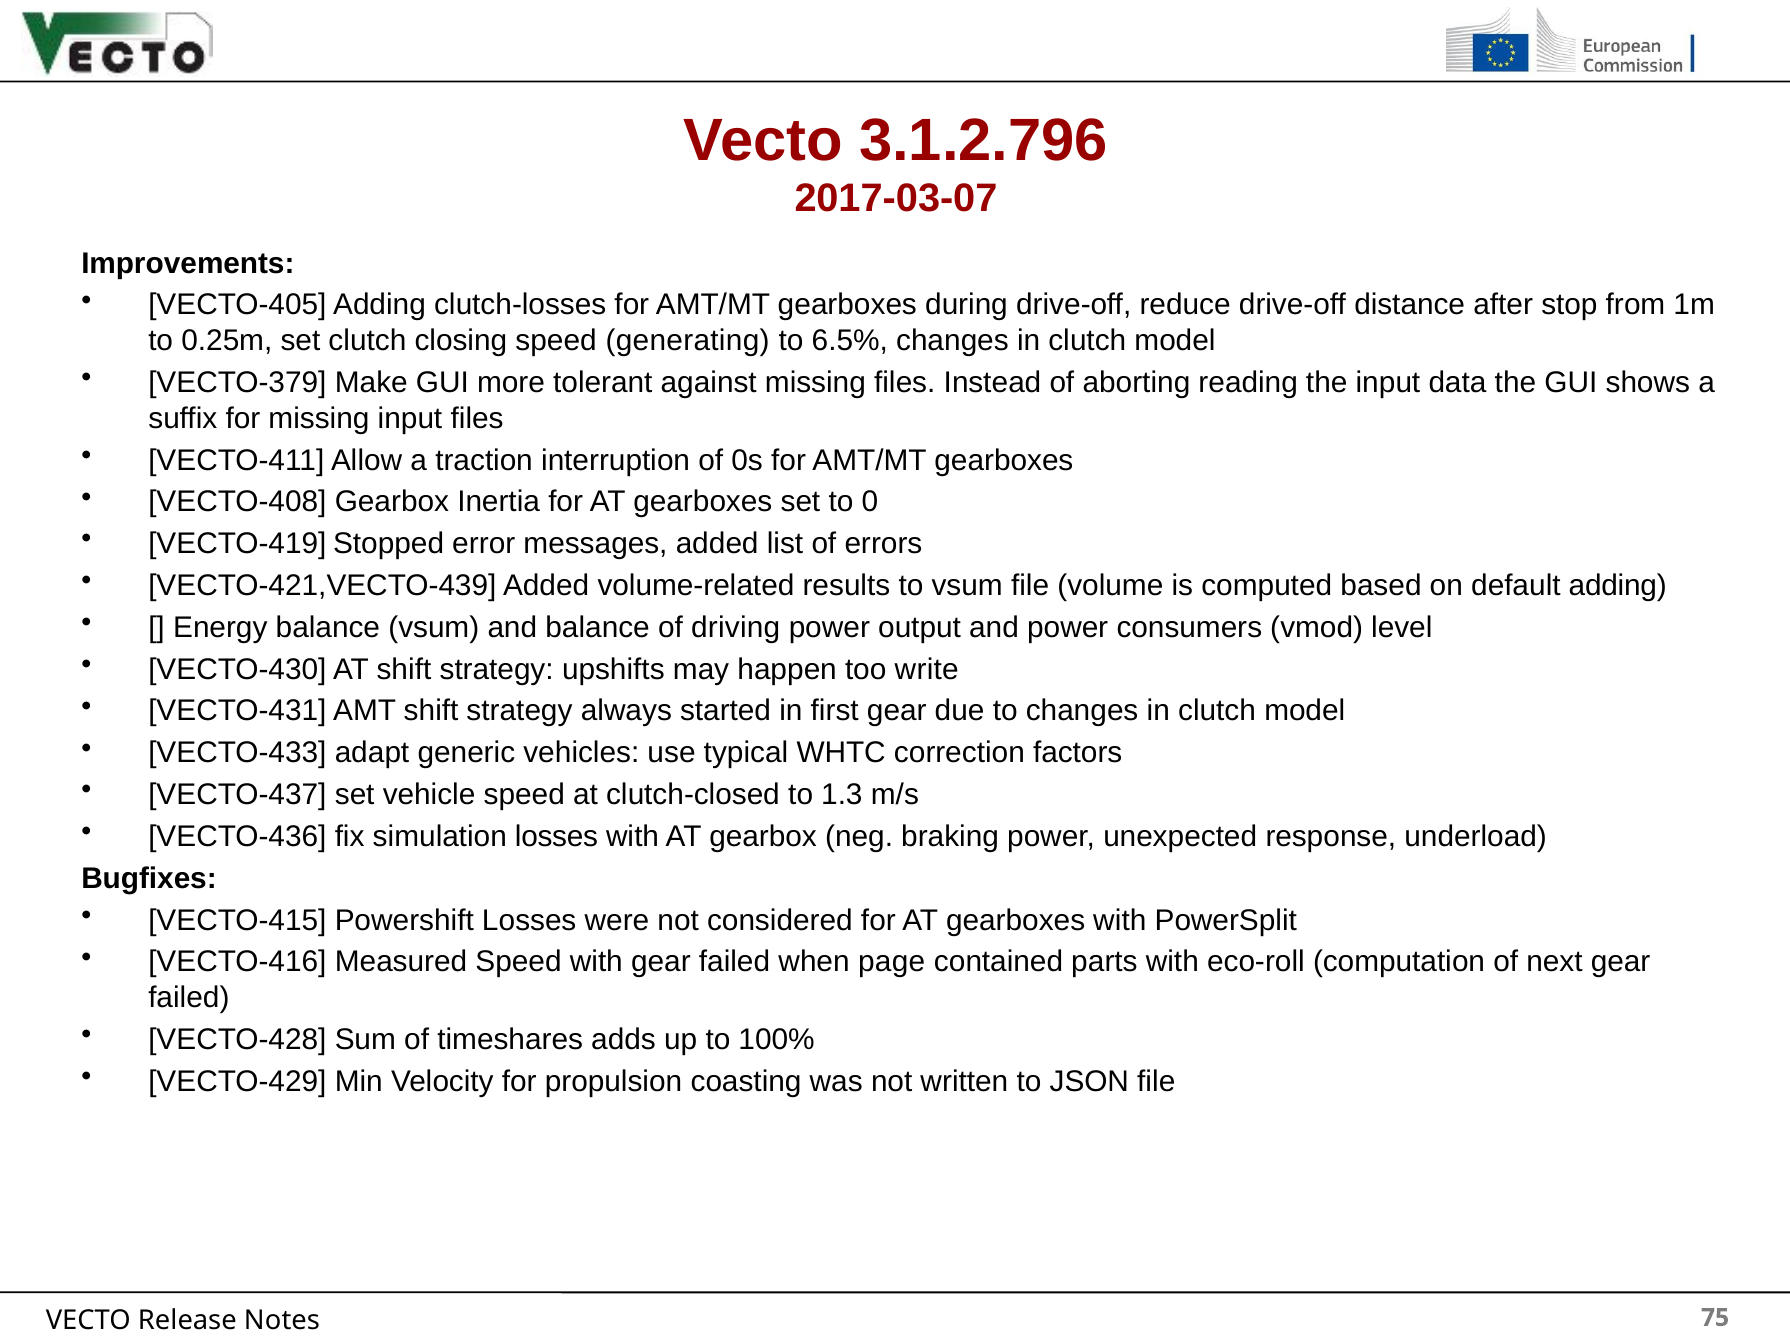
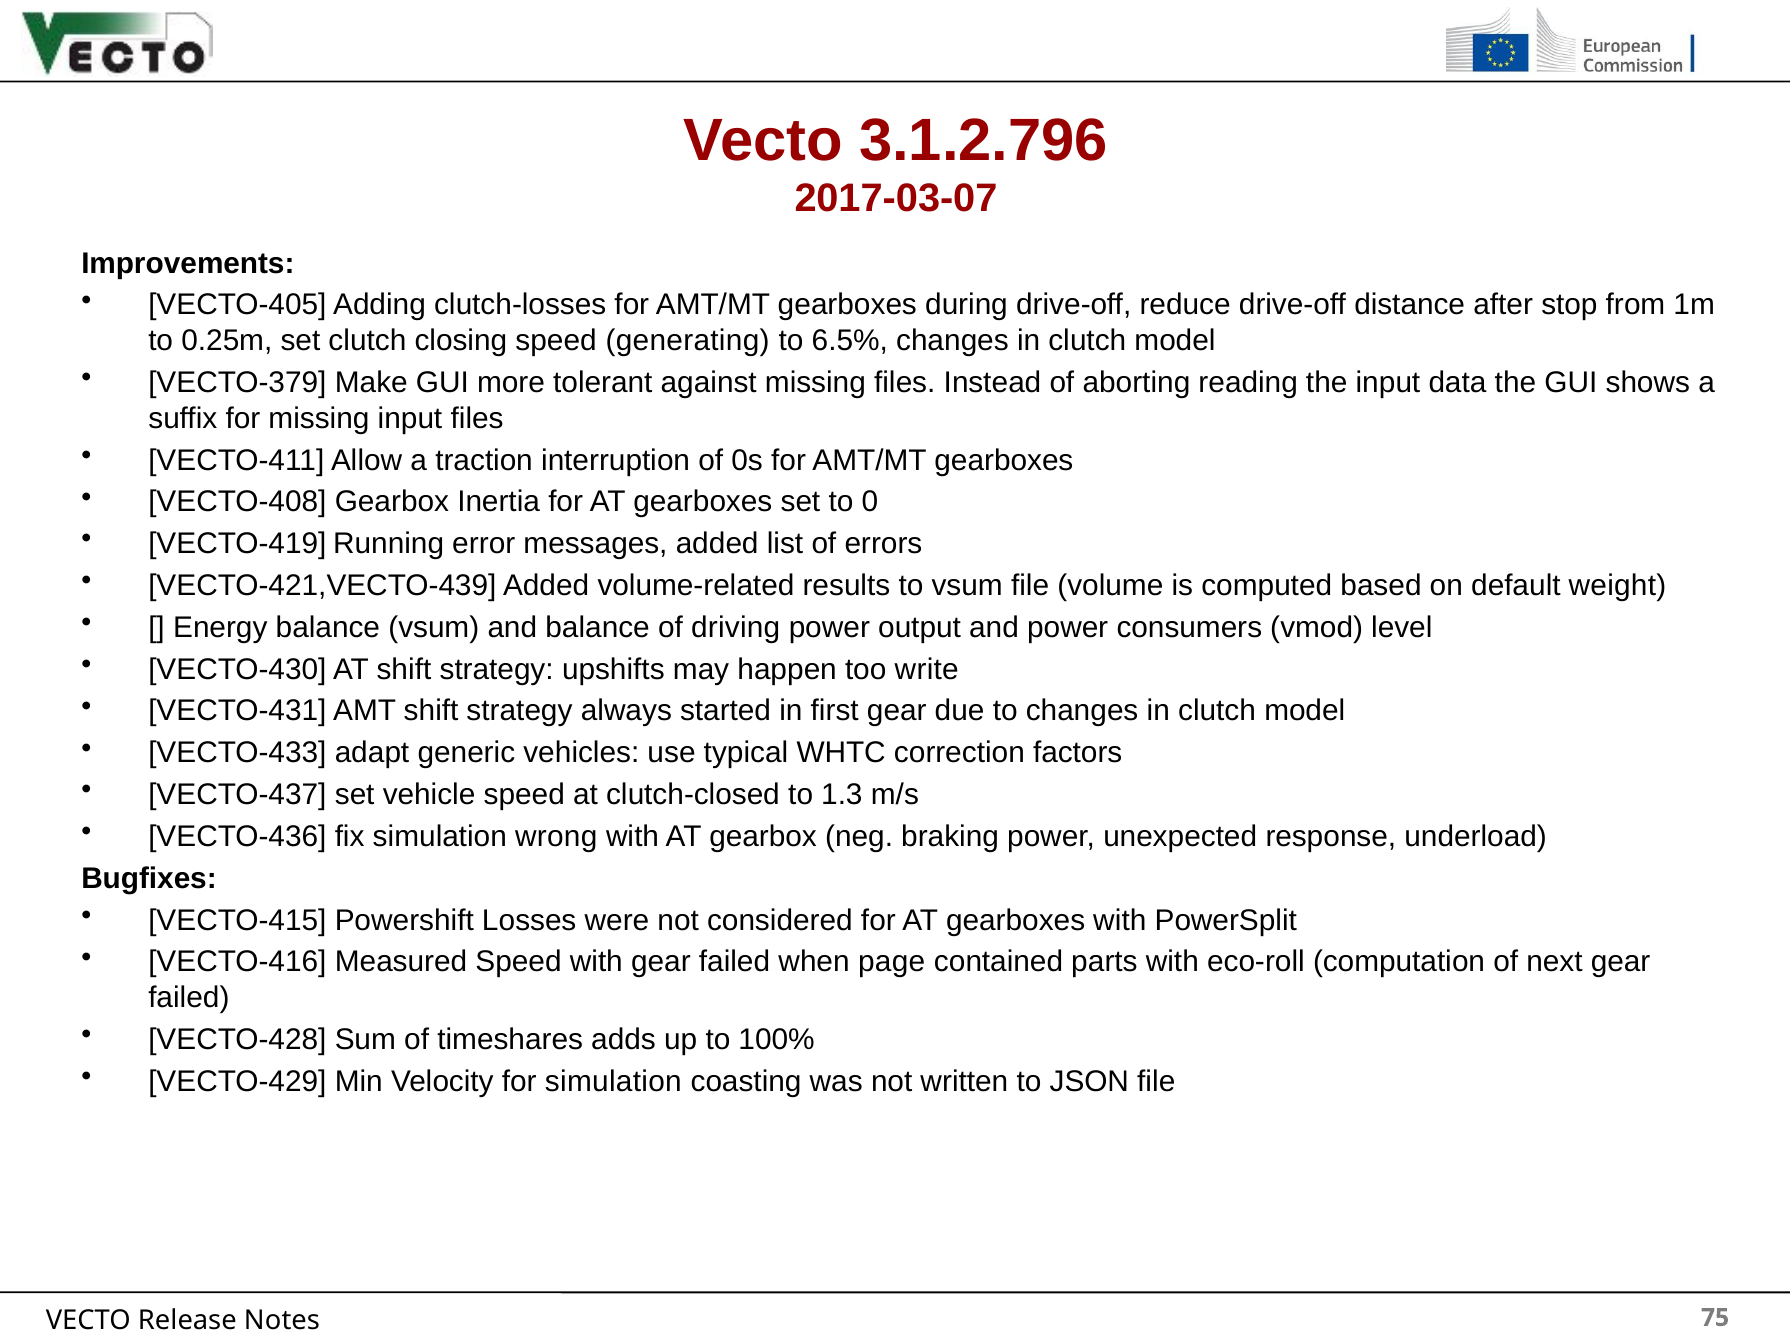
Stopped: Stopped -> Running
default adding: adding -> weight
simulation losses: losses -> wrong
for propulsion: propulsion -> simulation
